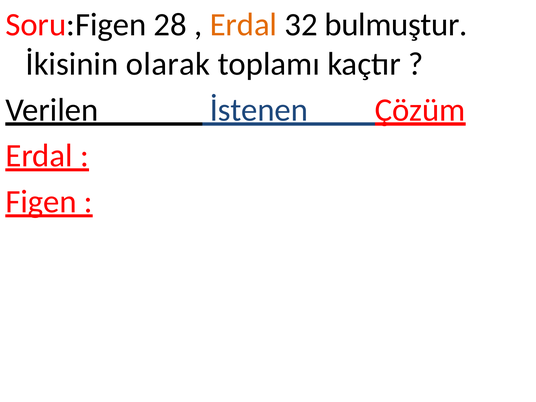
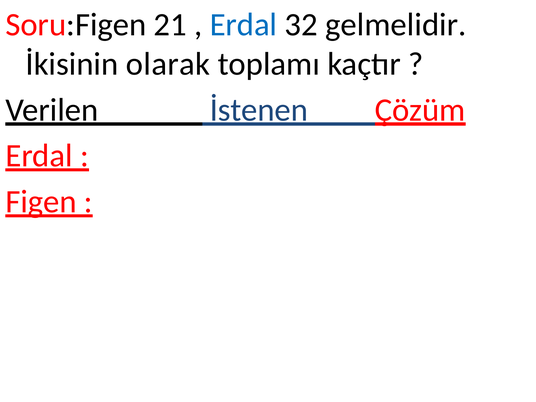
28: 28 -> 21
Erdal at (243, 25) colour: orange -> blue
bulmuştur: bulmuştur -> gelmelidir
